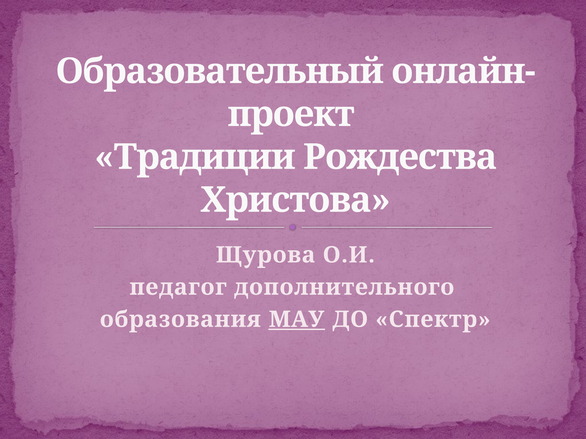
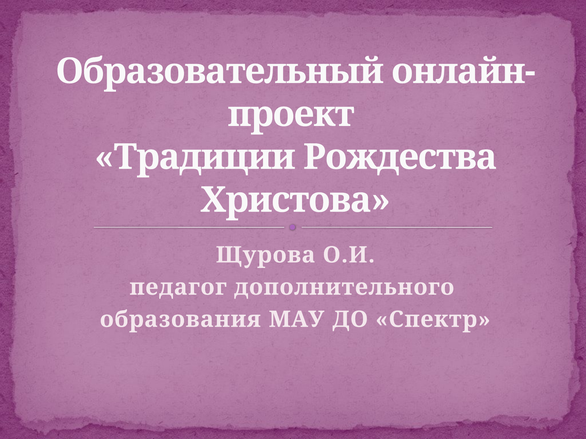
МАУ underline: present -> none
